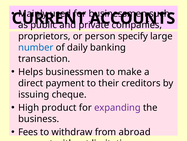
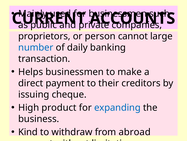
specify: specify -> cannot
expanding colour: purple -> blue
Fees: Fees -> Kind
